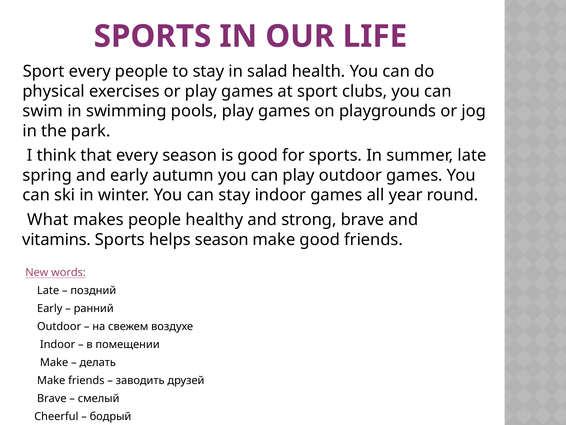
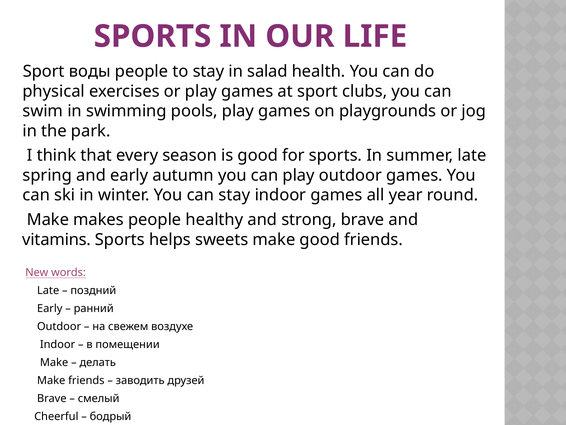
Sport every: every -> воды
What at (48, 219): What -> Make
helps season: season -> sweets
